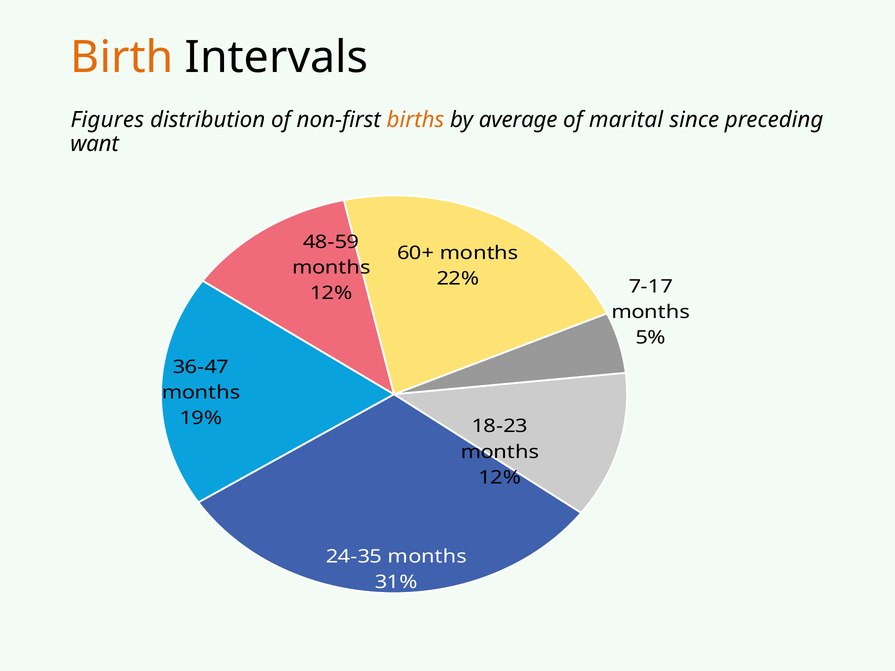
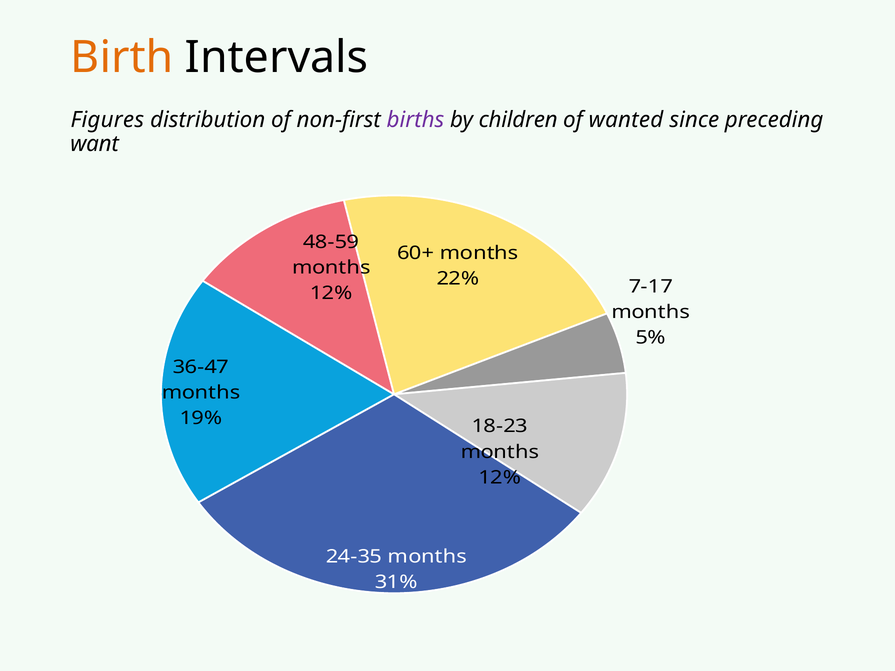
births colour: orange -> purple
average: average -> children
marital: marital -> wanted
